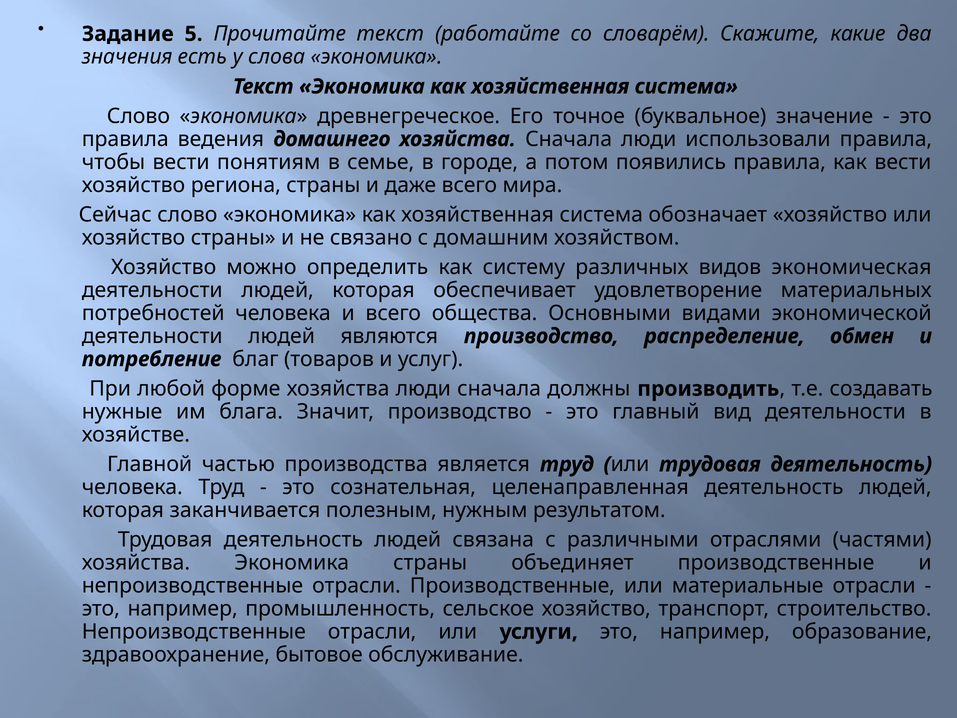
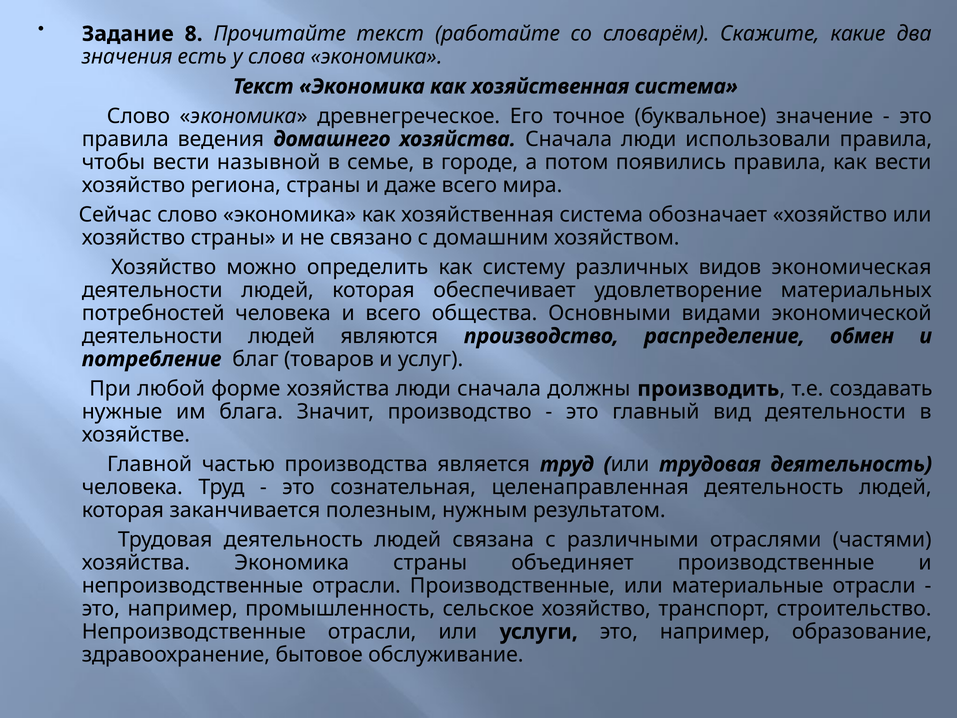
5: 5 -> 8
понятиям: понятиям -> назывной
